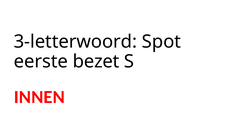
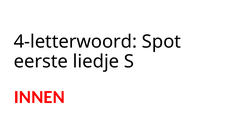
3-letterwoord: 3-letterwoord -> 4-letterwoord
bezet: bezet -> liedje
